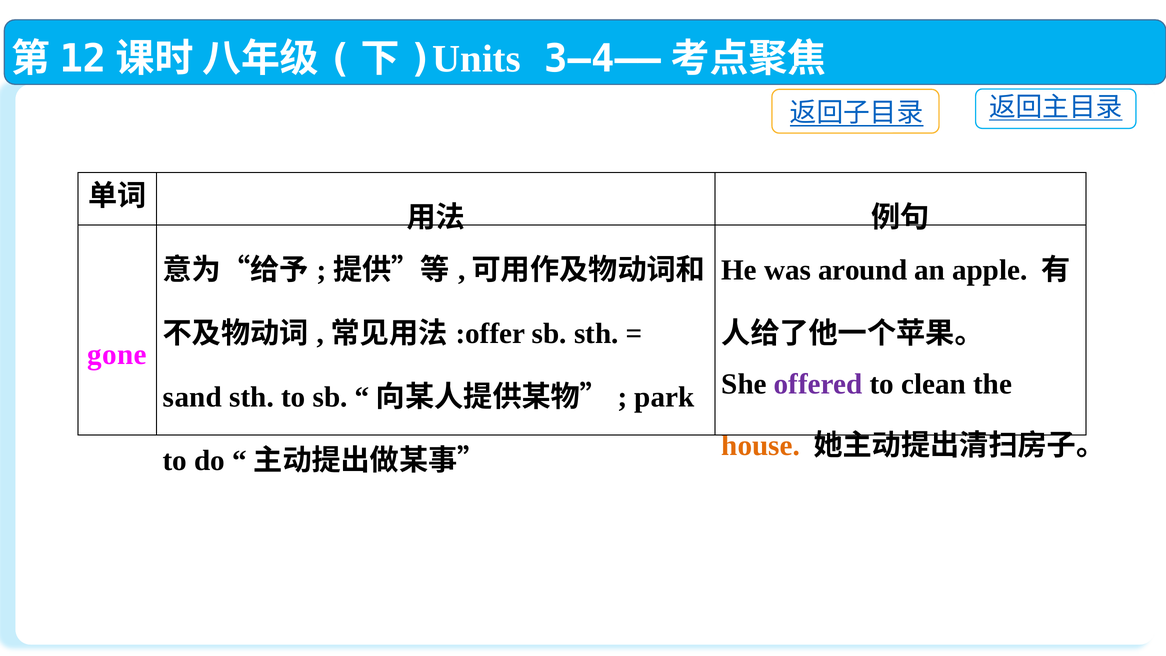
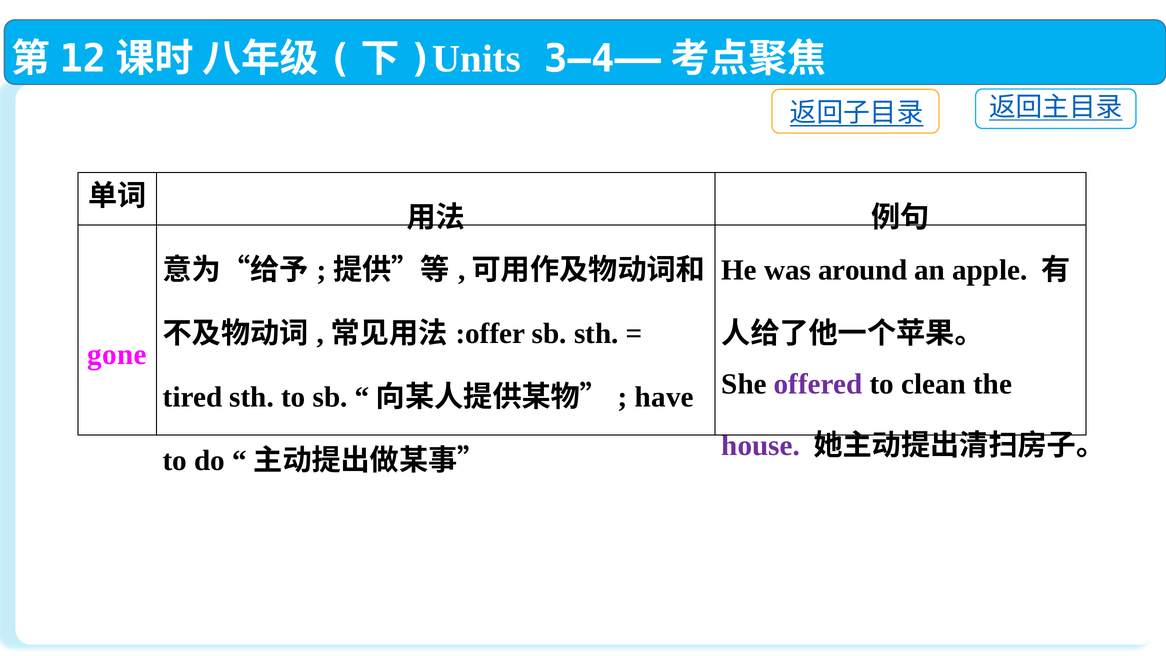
sand: sand -> tired
park: park -> have
house colour: orange -> purple
